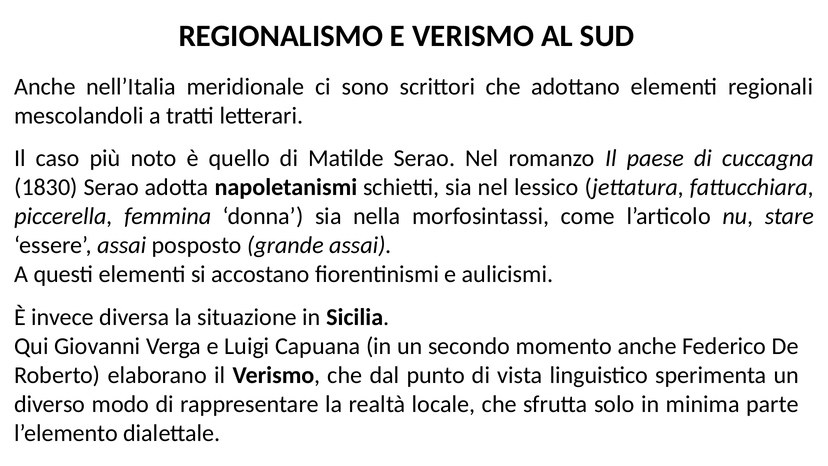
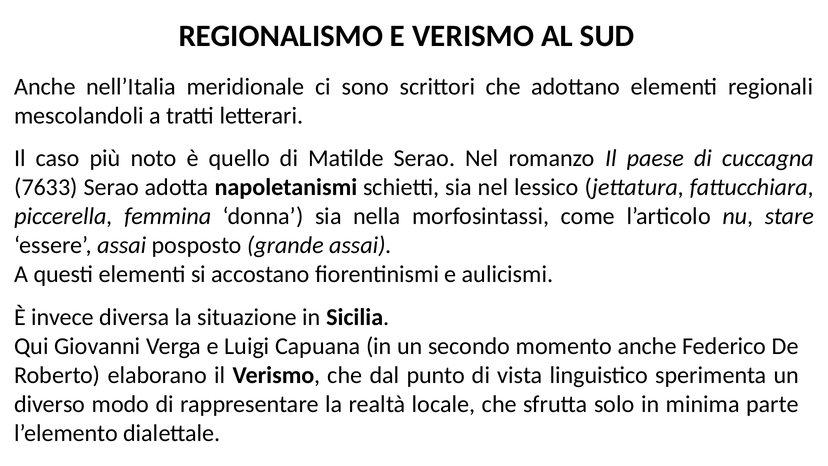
1830: 1830 -> 7633
